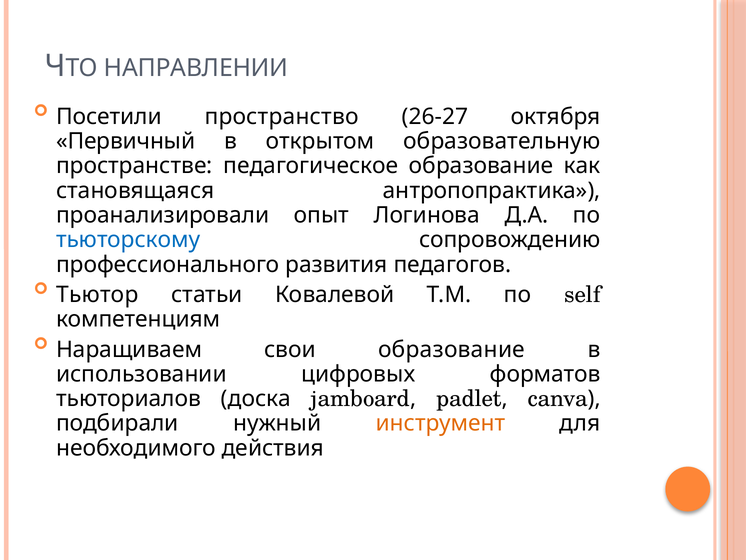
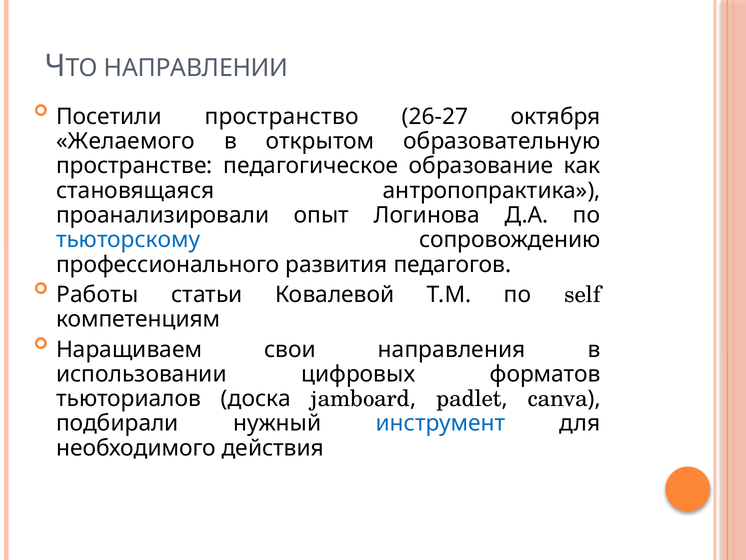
Первичный: Первичный -> Желаемого
Тьютор: Тьютор -> Работы
свои образование: образование -> направления
инструмент colour: orange -> blue
